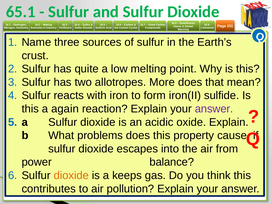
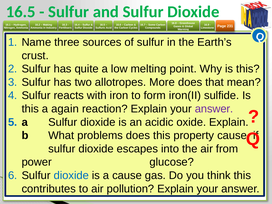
65.1 at (21, 12): 65.1 -> 16.5
balance: balance -> glucose
dioxide at (71, 175) colour: orange -> blue
a keeps: keeps -> cause
